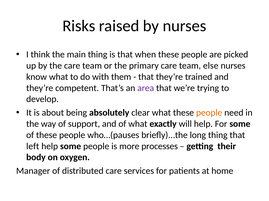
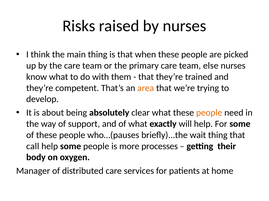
area colour: purple -> orange
long: long -> wait
left: left -> call
